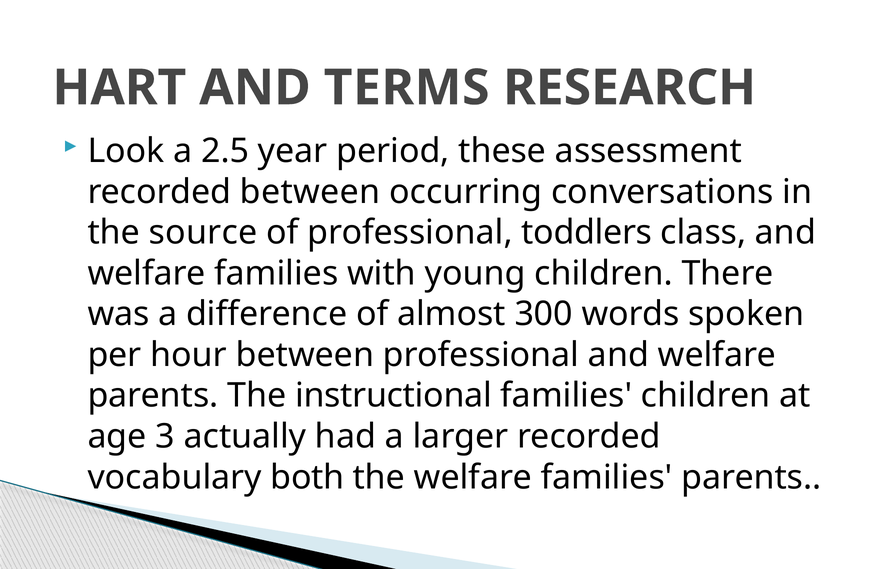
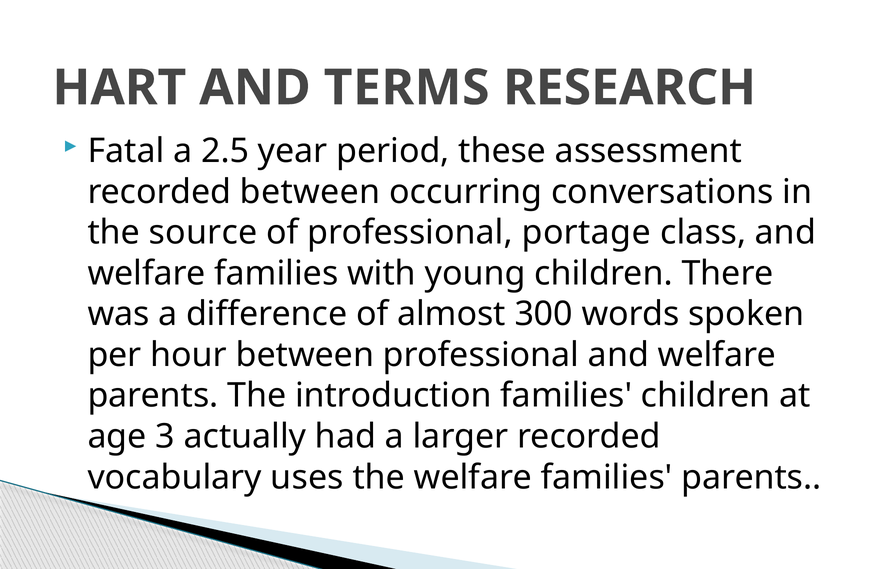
Look: Look -> Fatal
toddlers: toddlers -> portage
instructional: instructional -> introduction
both: both -> uses
